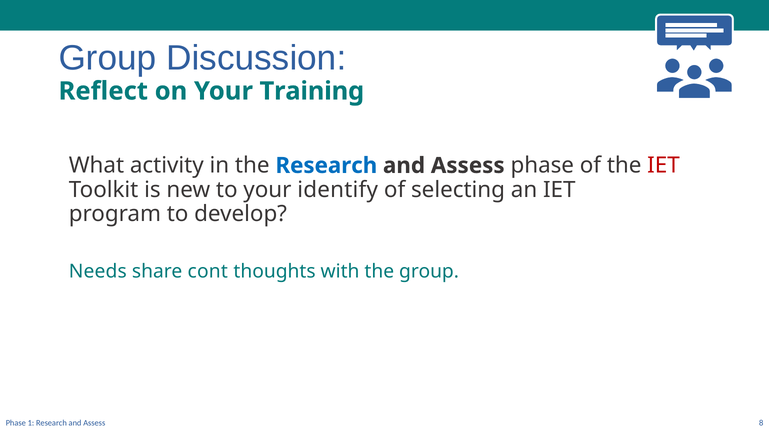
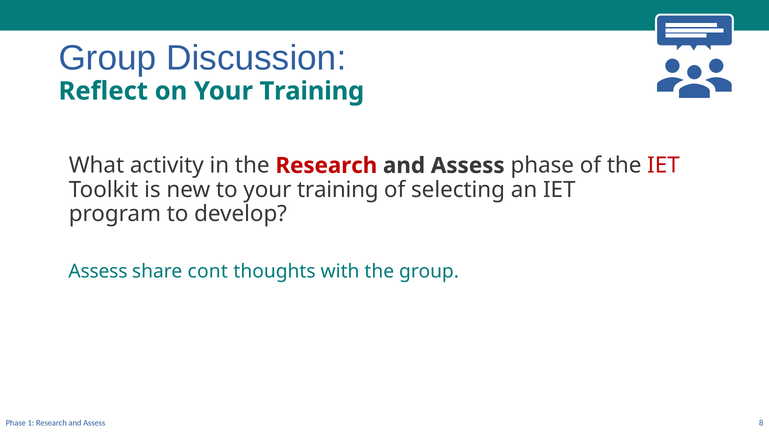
Research at (326, 166) colour: blue -> red
to your identify: identify -> training
Needs at (98, 272): Needs -> Assess
